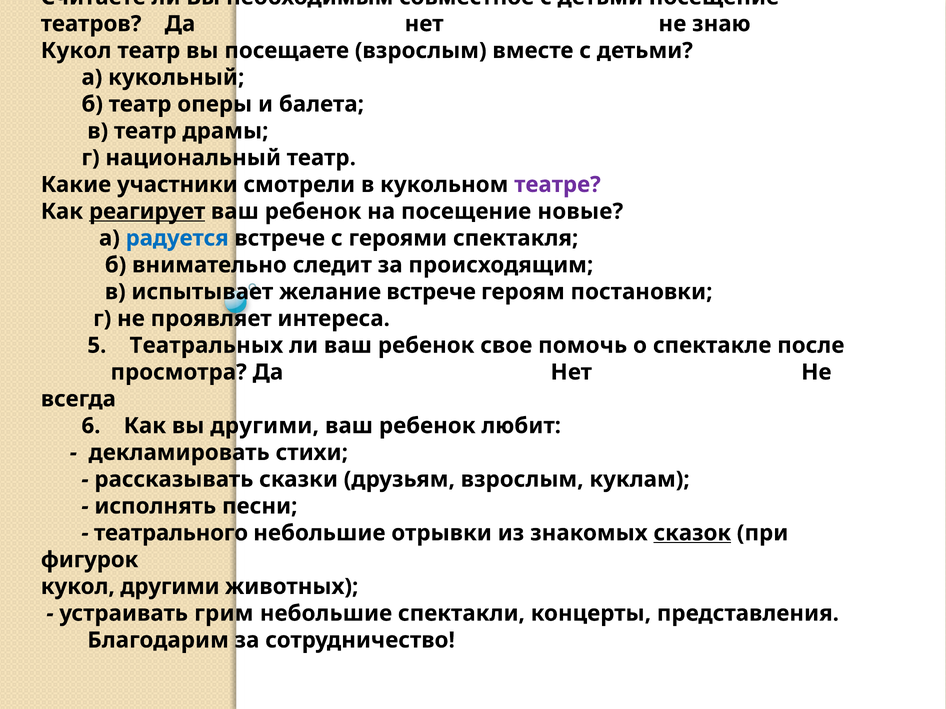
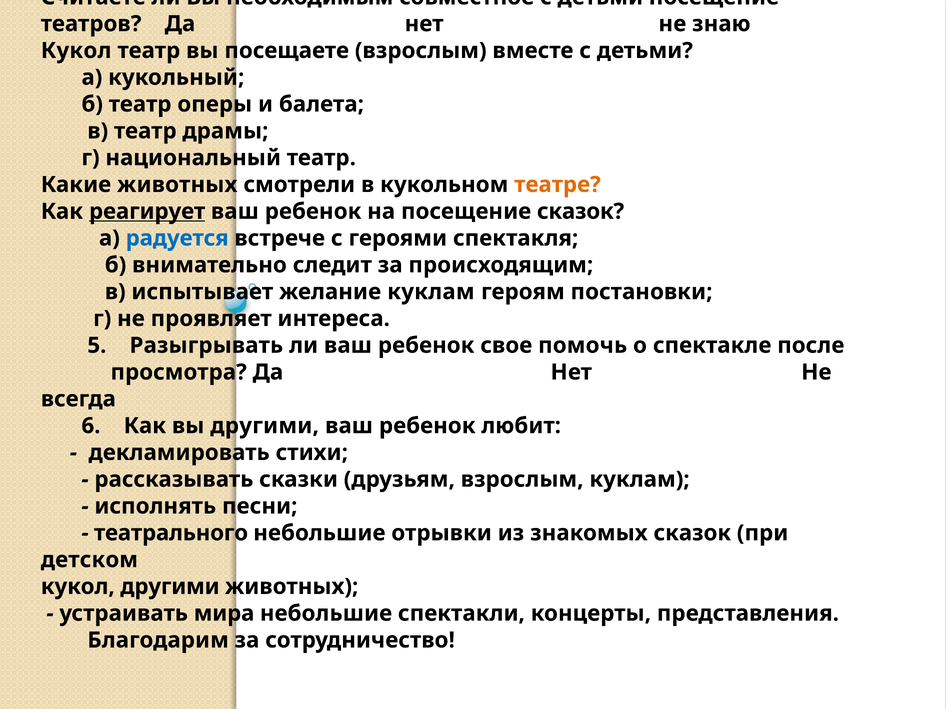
Какие участники: участники -> животных
театре colour: purple -> orange
посещение новые: новые -> сказок
желание встрече: встрече -> куклам
Театральных: Театральных -> Разыгрывать
сказок at (692, 533) underline: present -> none
фигурок: фигурок -> детском
грим: грим -> мира
